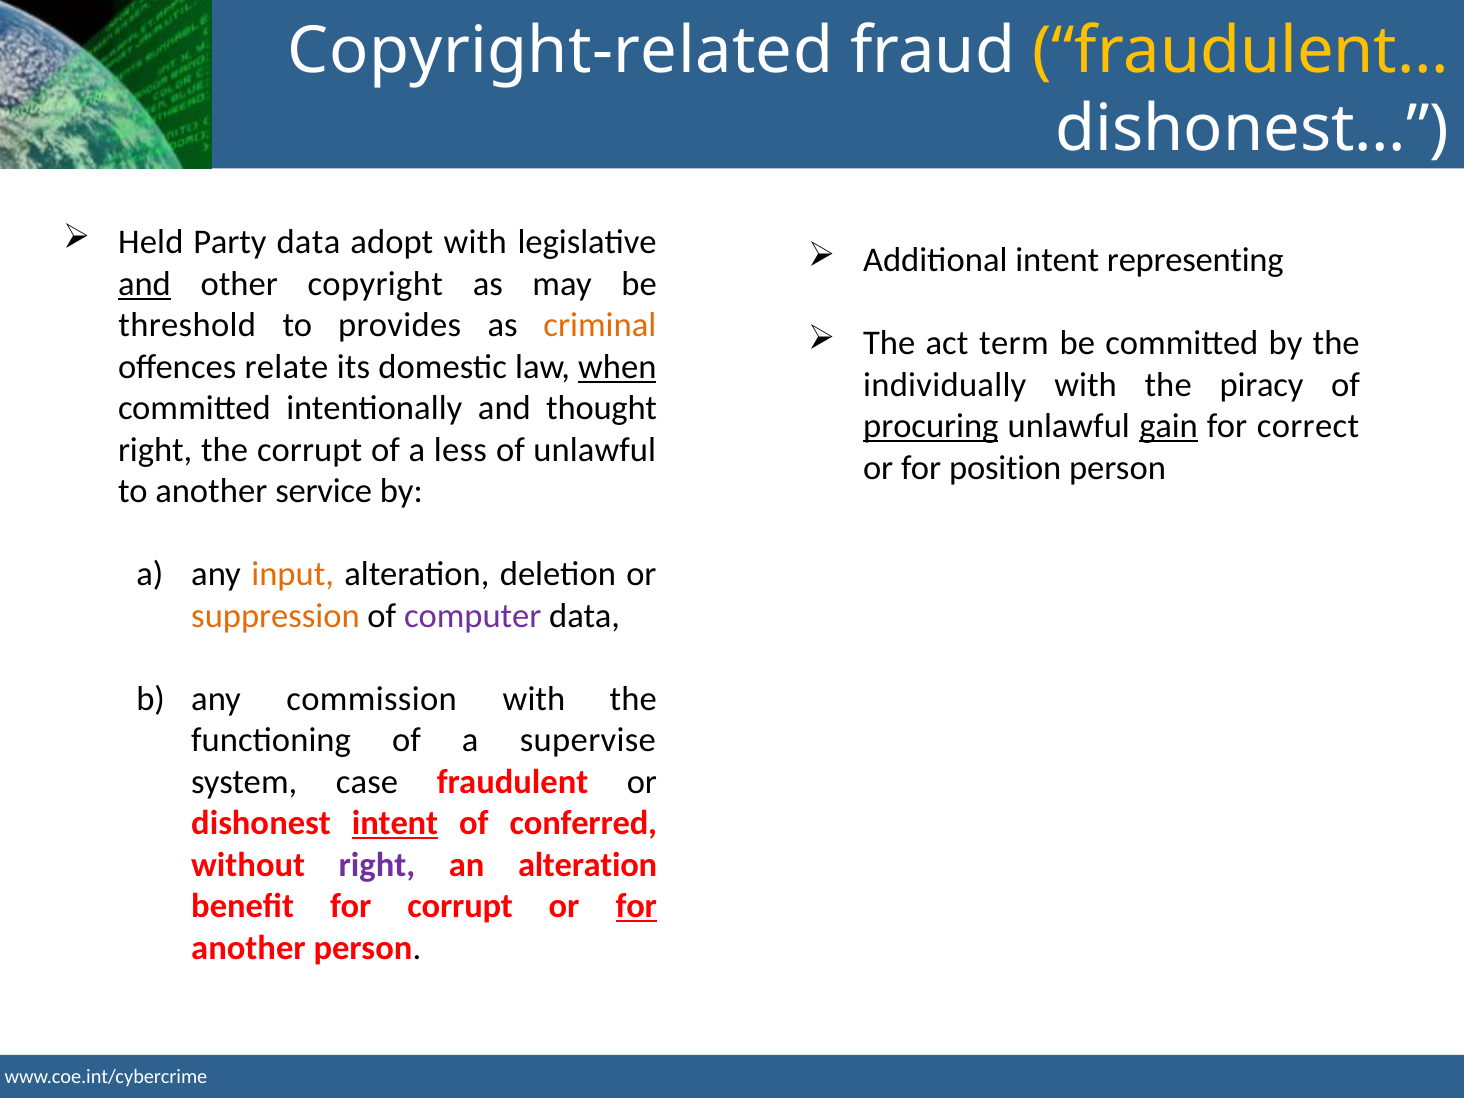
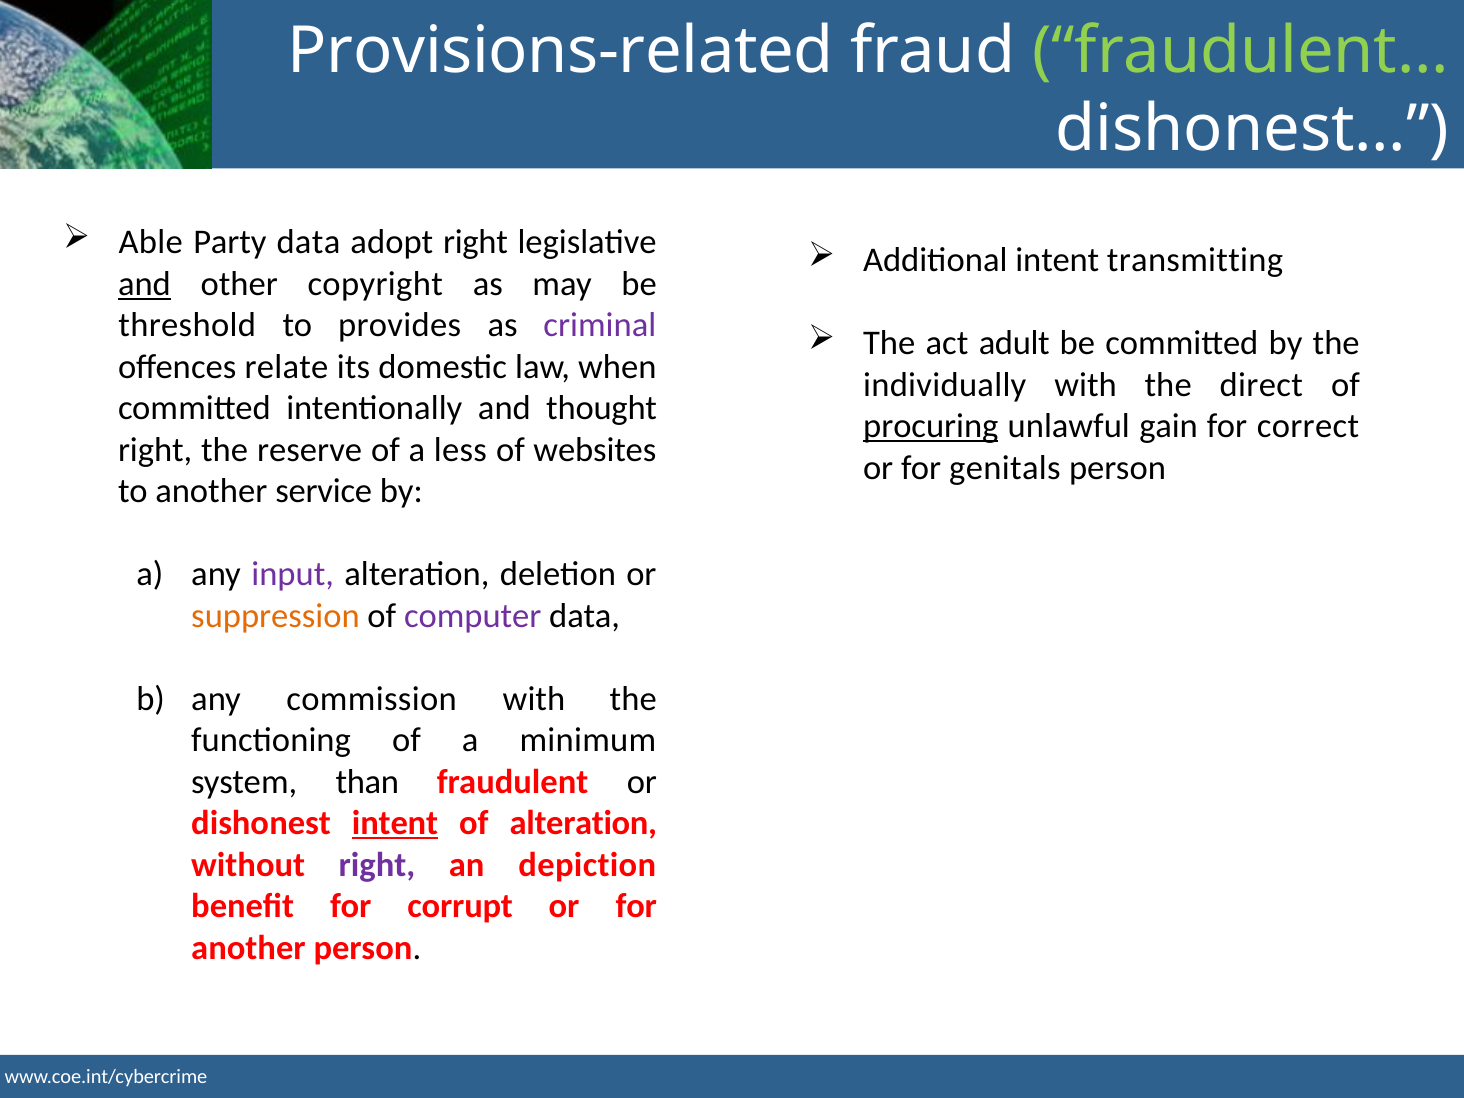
Copyright-related: Copyright-related -> Provisions-related
fraudulent… colour: yellow -> light green
Held: Held -> Able
adopt with: with -> right
representing: representing -> transmitting
criminal colour: orange -> purple
term: term -> adult
when underline: present -> none
piracy: piracy -> direct
gain underline: present -> none
the corrupt: corrupt -> reserve
of unlawful: unlawful -> websites
position: position -> genitals
input colour: orange -> purple
supervise: supervise -> minimum
case: case -> than
of conferred: conferred -> alteration
an alteration: alteration -> depiction
for at (636, 906) underline: present -> none
